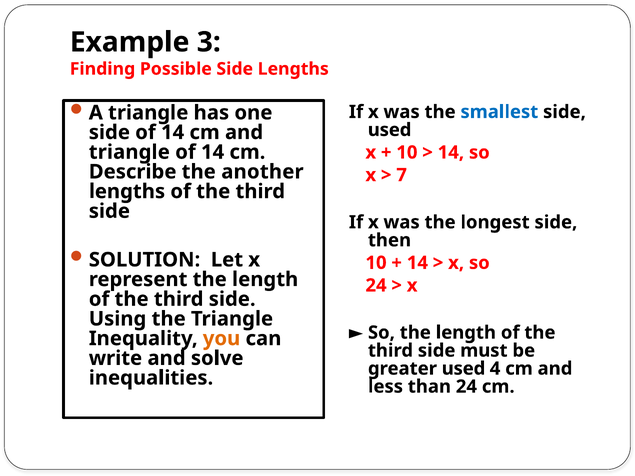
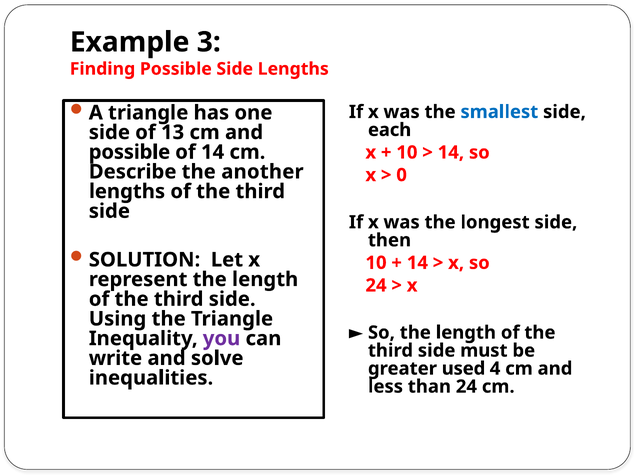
used at (390, 130): used -> each
side of 14: 14 -> 13
triangle at (129, 152): triangle -> possible
7: 7 -> 0
you colour: orange -> purple
